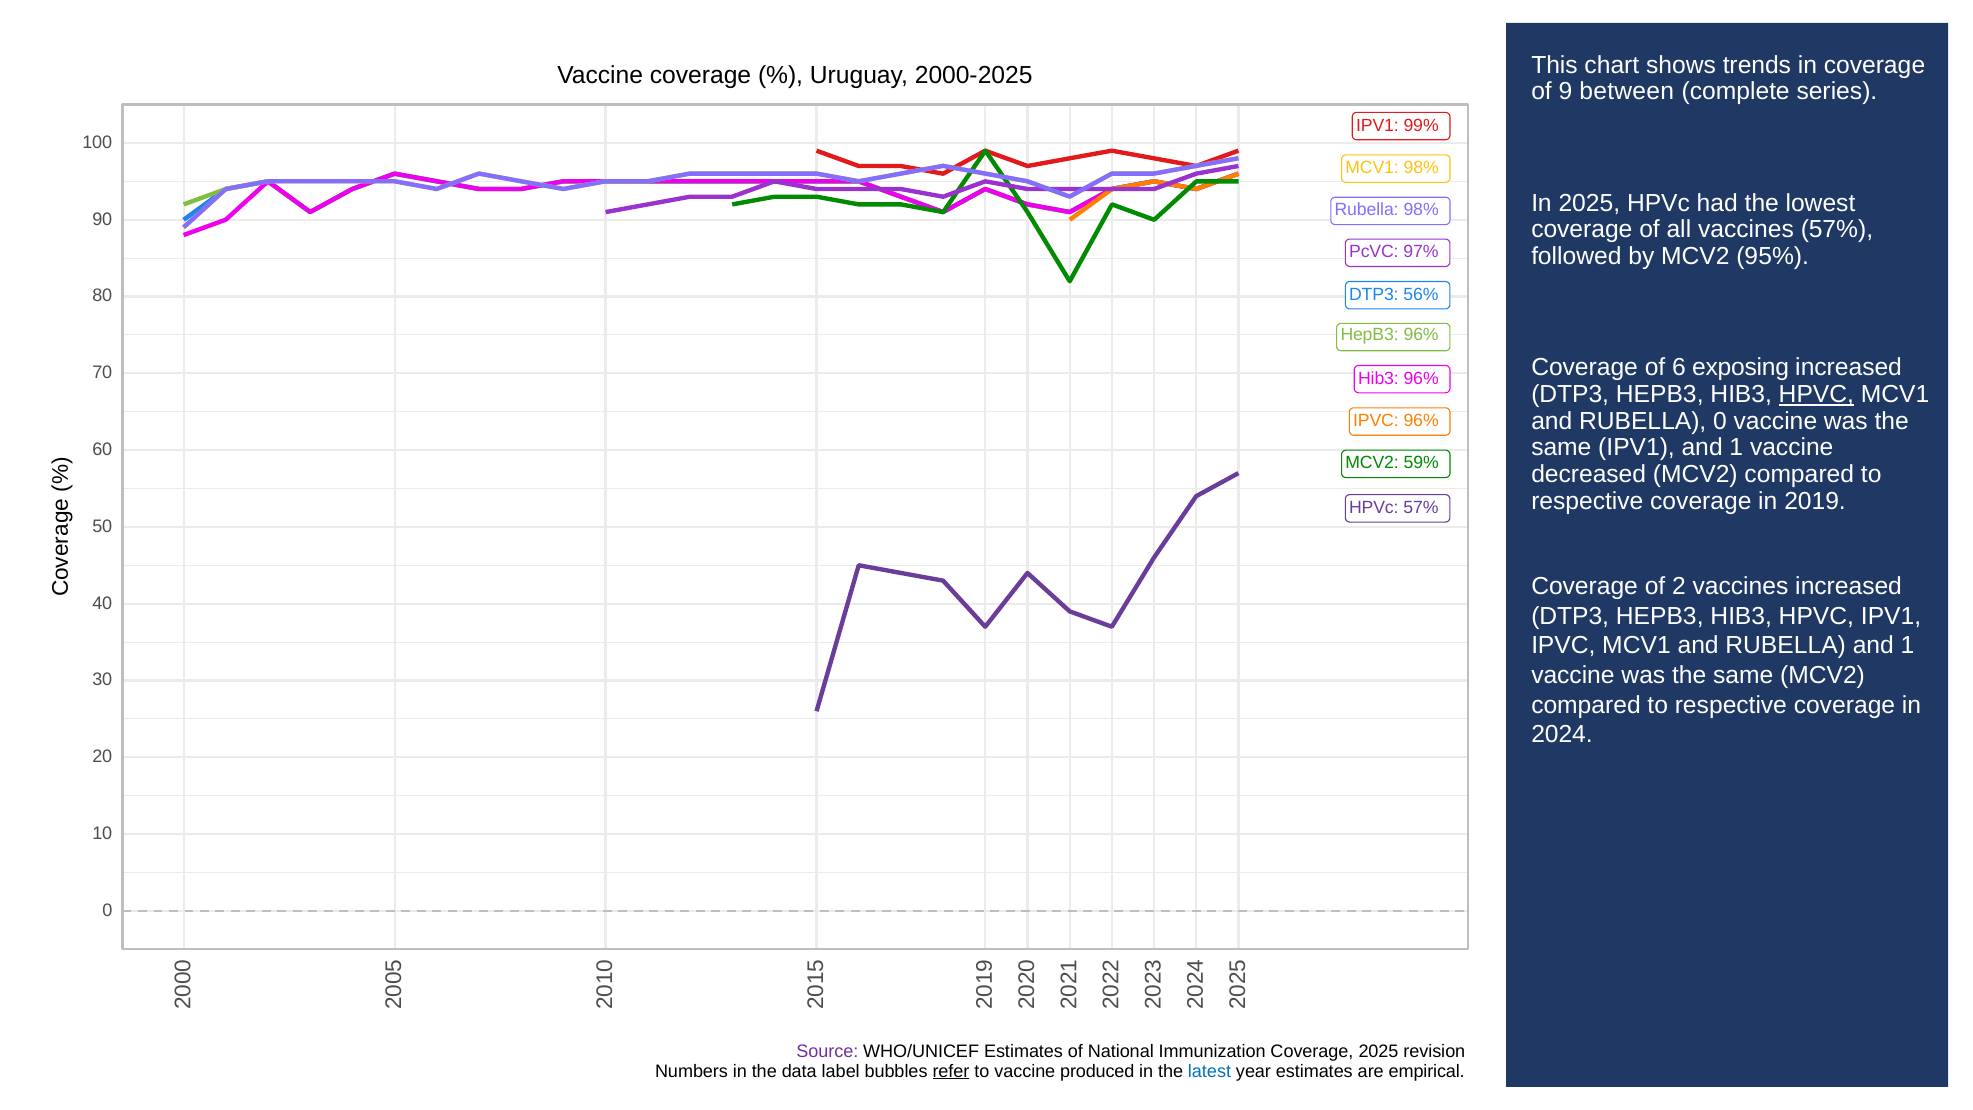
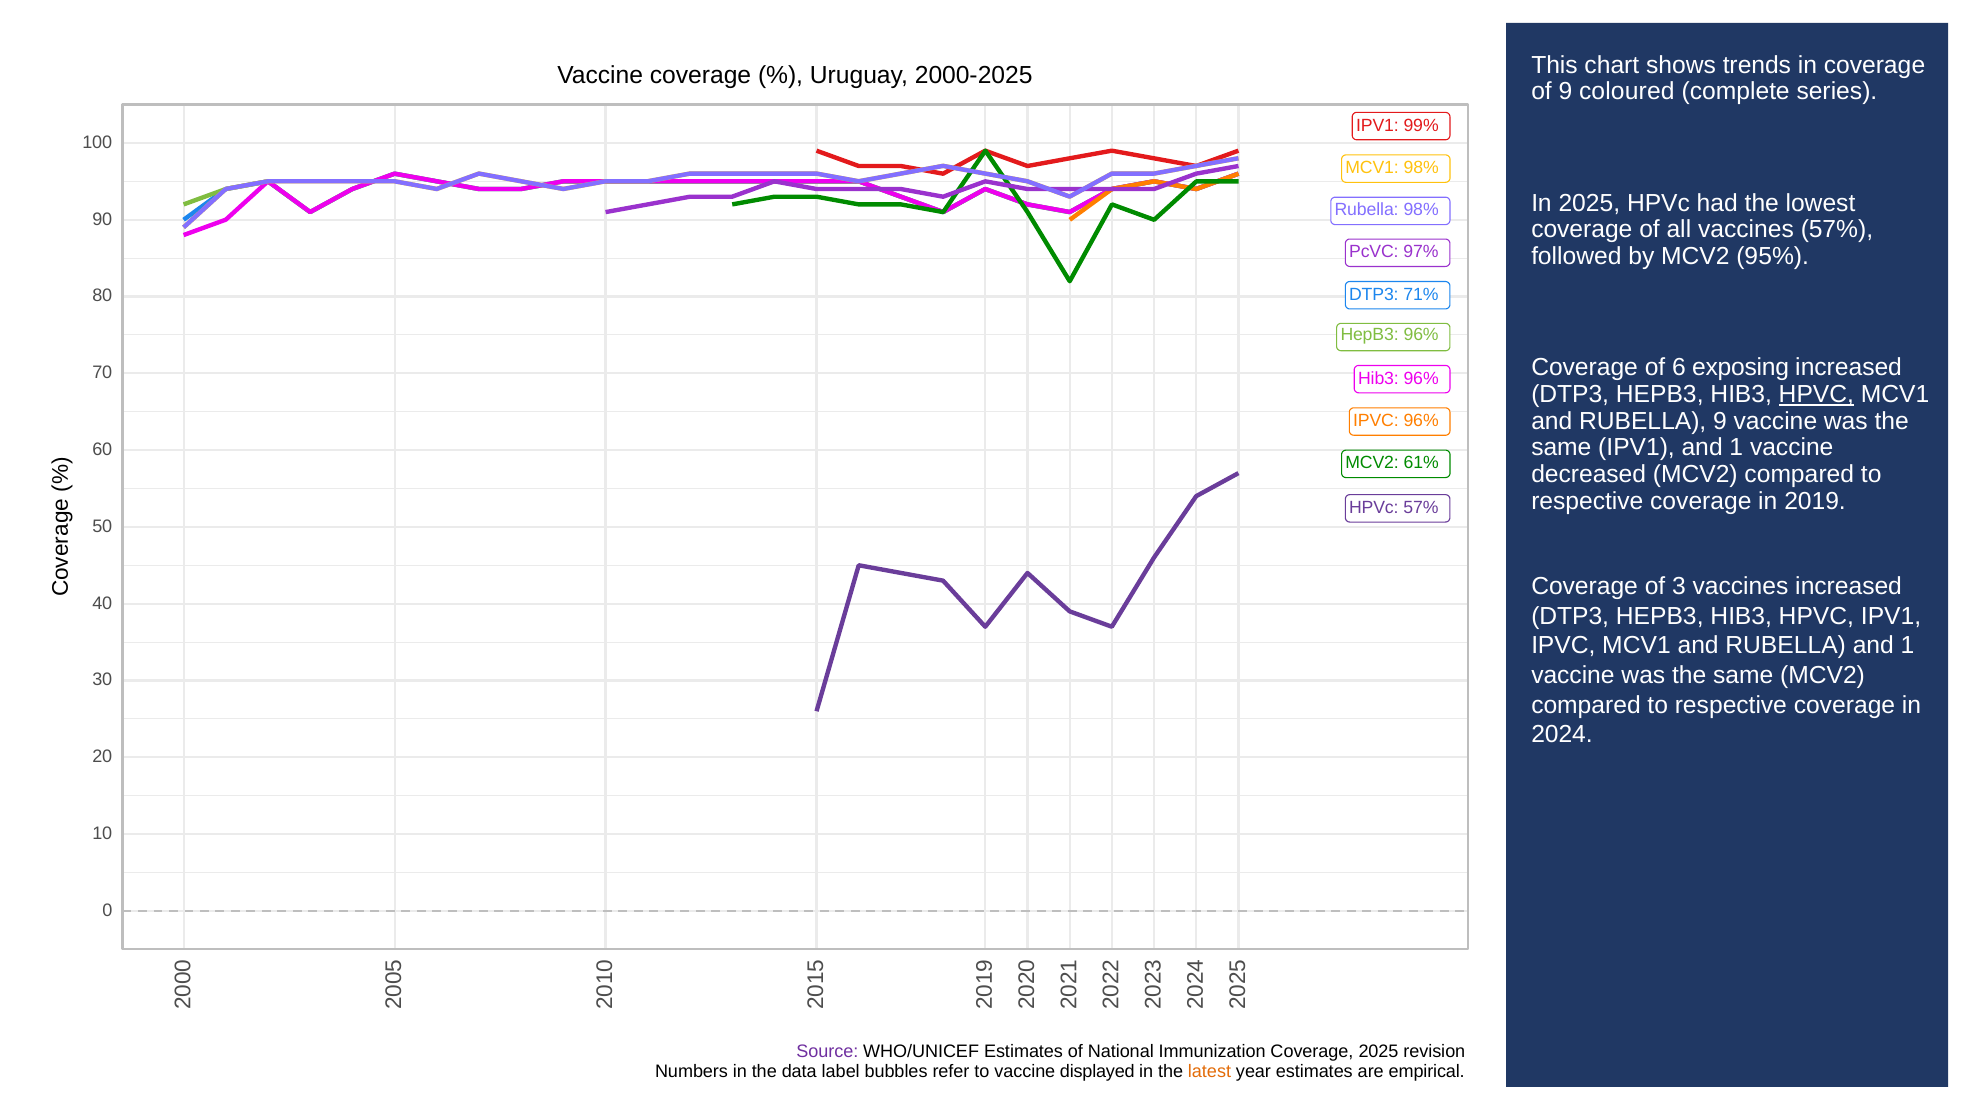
between: between -> coloured
56%: 56% -> 71%
RUBELLA 0: 0 -> 9
59%: 59% -> 61%
of 2: 2 -> 3
refer underline: present -> none
produced: produced -> displayed
latest colour: blue -> orange
